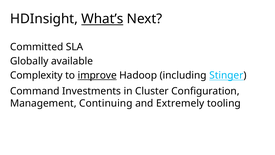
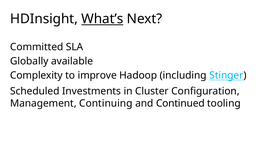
improve underline: present -> none
Command: Command -> Scheduled
Extremely: Extremely -> Continued
